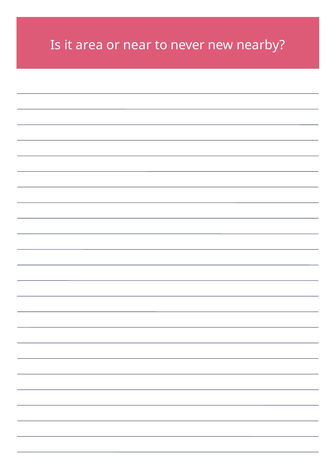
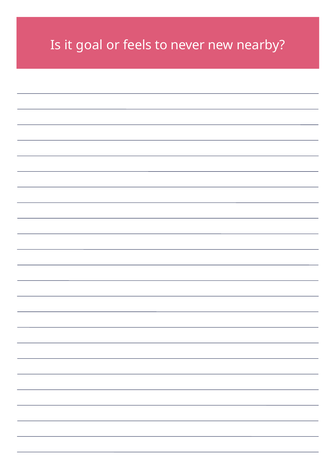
area: area -> goal
near: near -> feels
